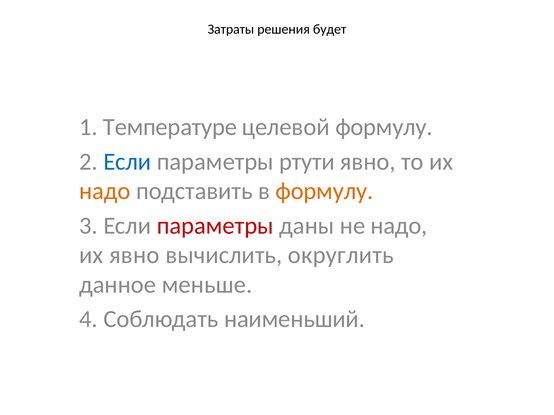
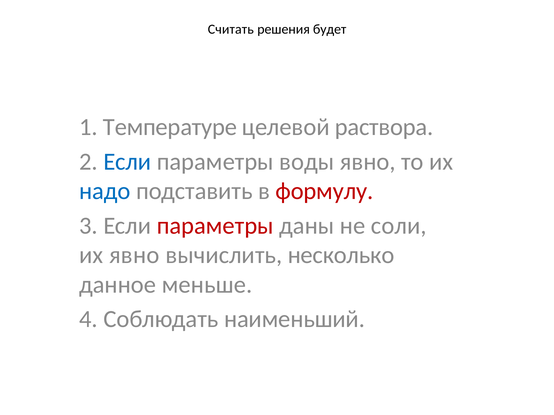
Затраты: Затраты -> Считать
целевой формулу: формулу -> раствора
ртути: ртути -> воды
надо at (105, 191) colour: orange -> blue
формулу at (324, 191) colour: orange -> red
не надо: надо -> соли
округлить: округлить -> несколько
